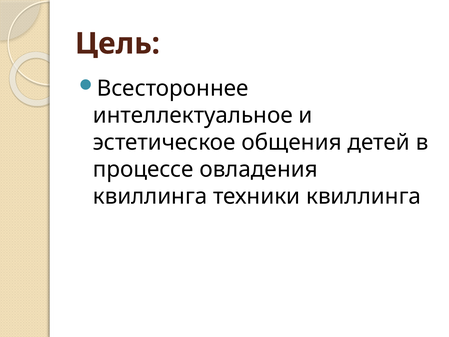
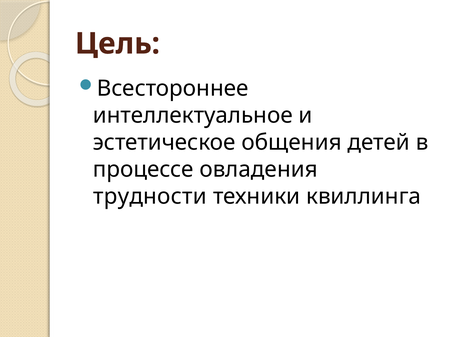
квиллинга at (150, 196): квиллинга -> трудности
